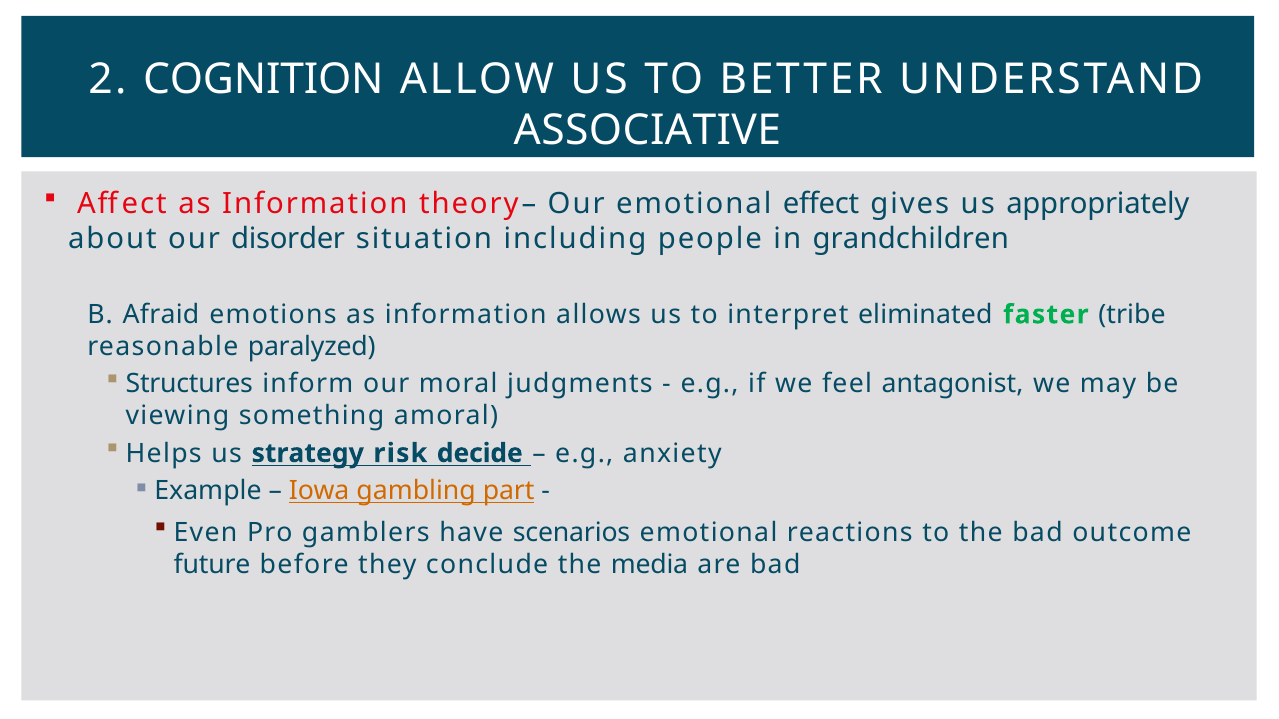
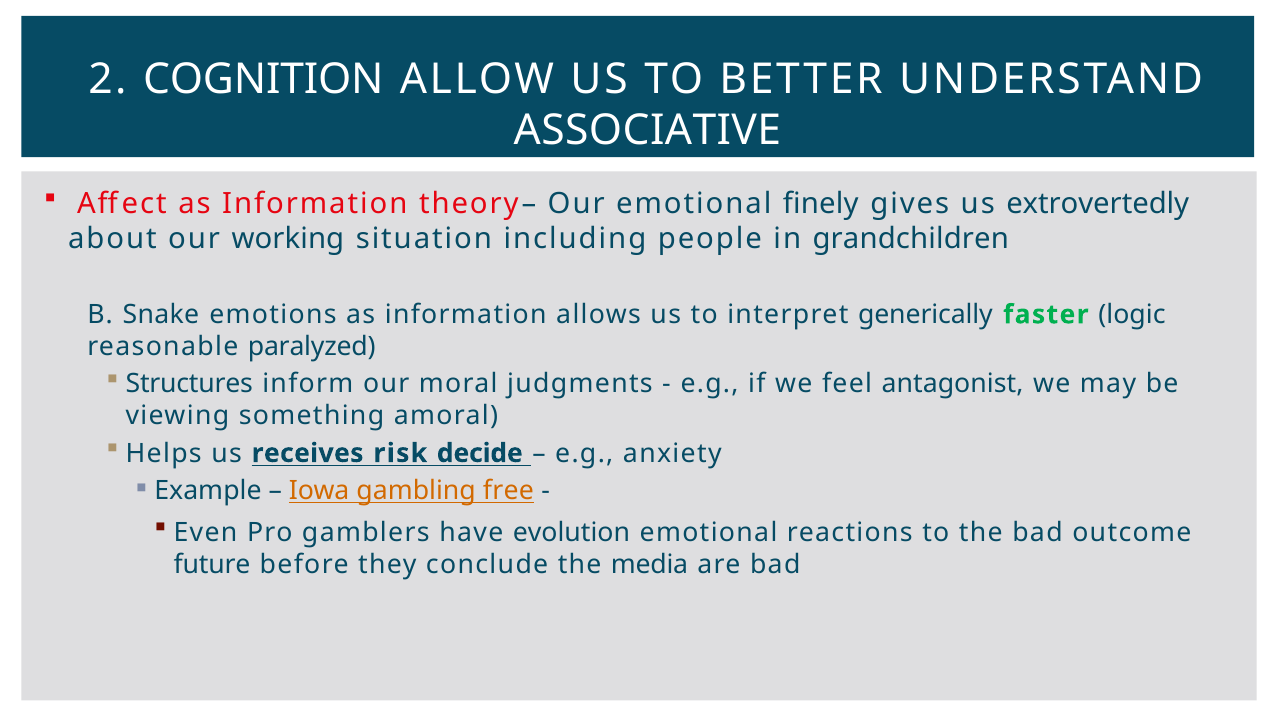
effect: effect -> finely
appropriately: appropriately -> extrovertedly
disorder: disorder -> working
Afraid: Afraid -> Snake
eliminated: eliminated -> generically
tribe: tribe -> logic
strategy: strategy -> receives
part: part -> free
scenarios: scenarios -> evolution
